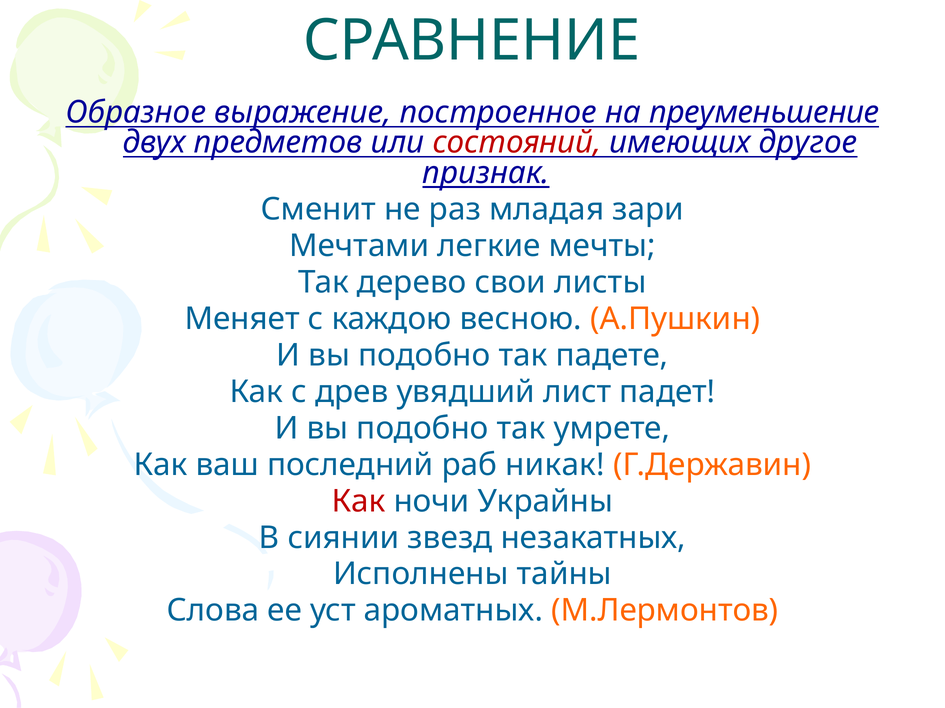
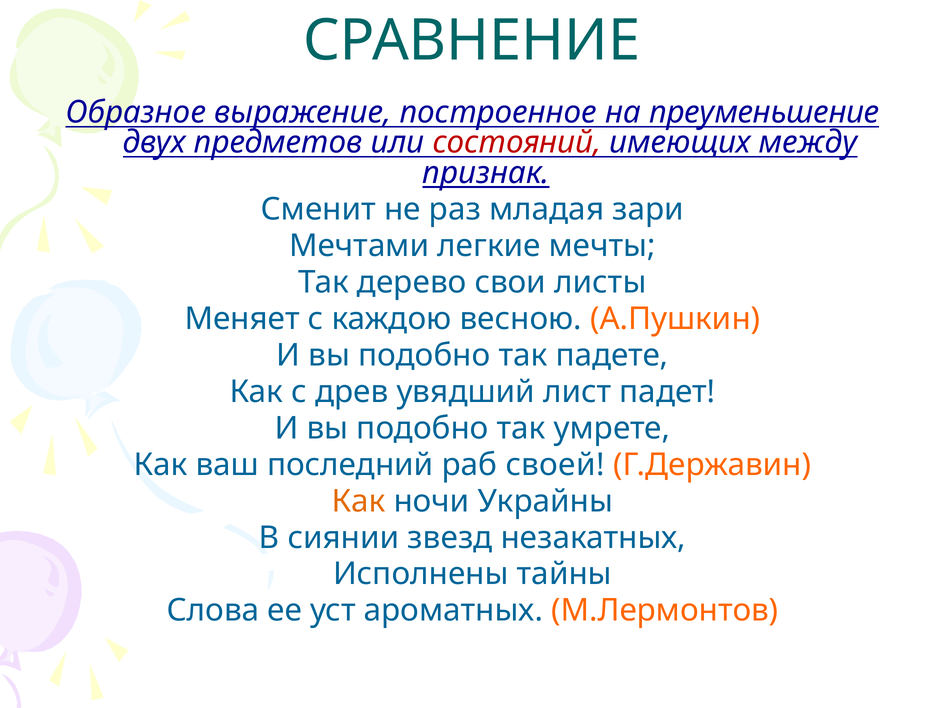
другое: другое -> между
никак: никак -> своей
Как at (359, 502) colour: red -> orange
